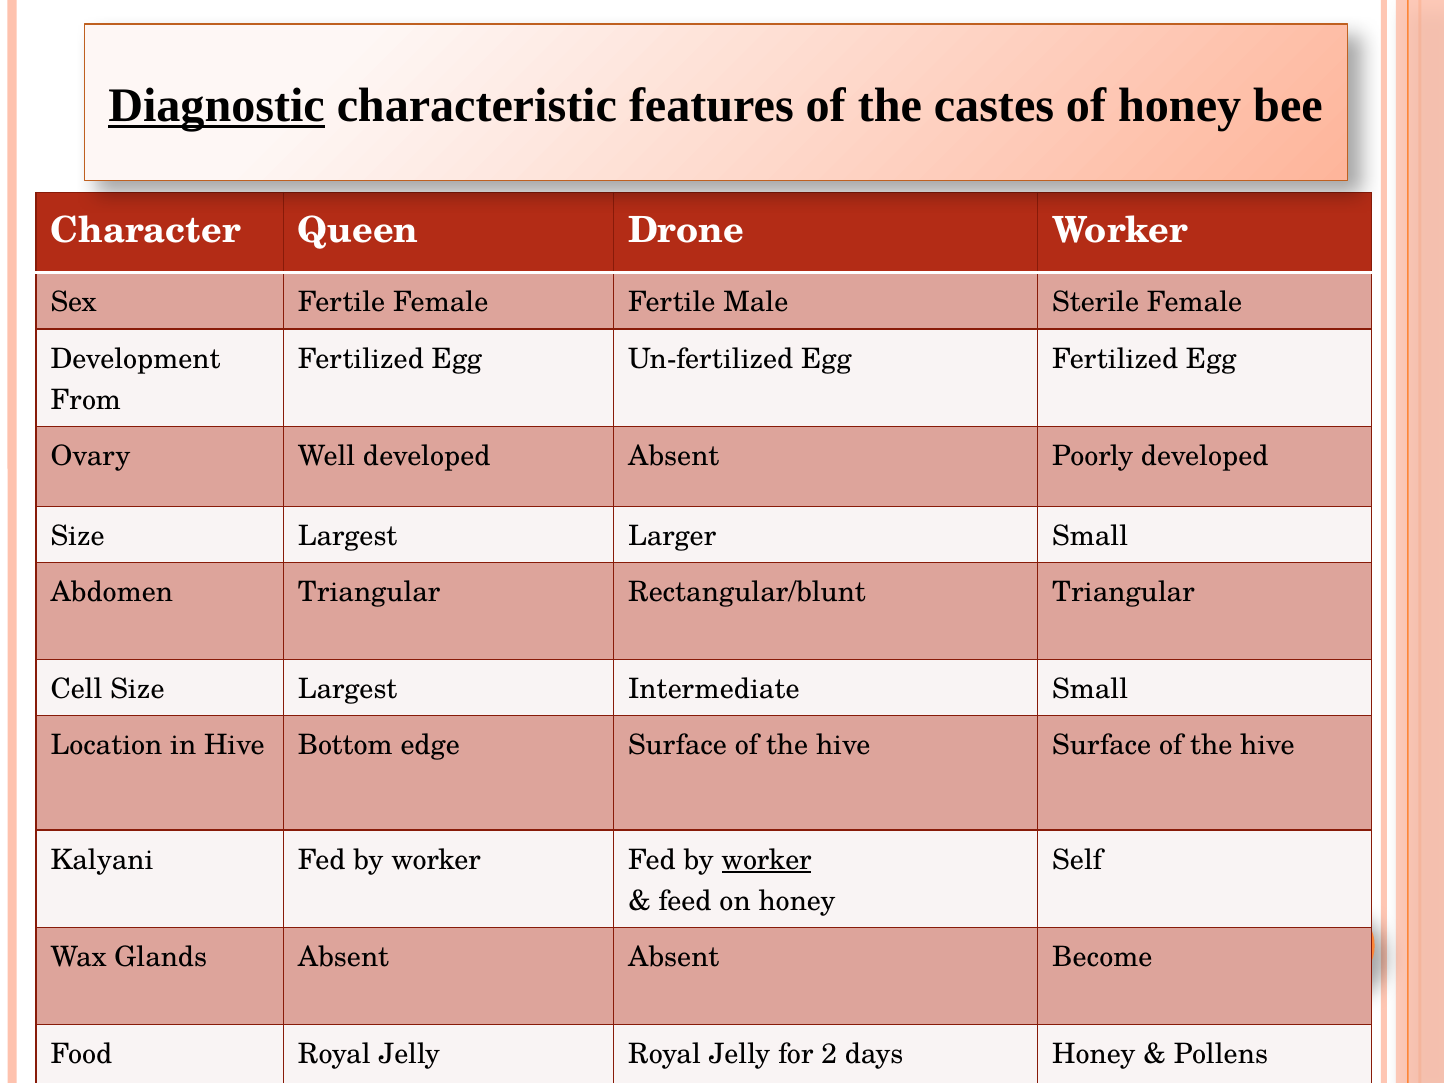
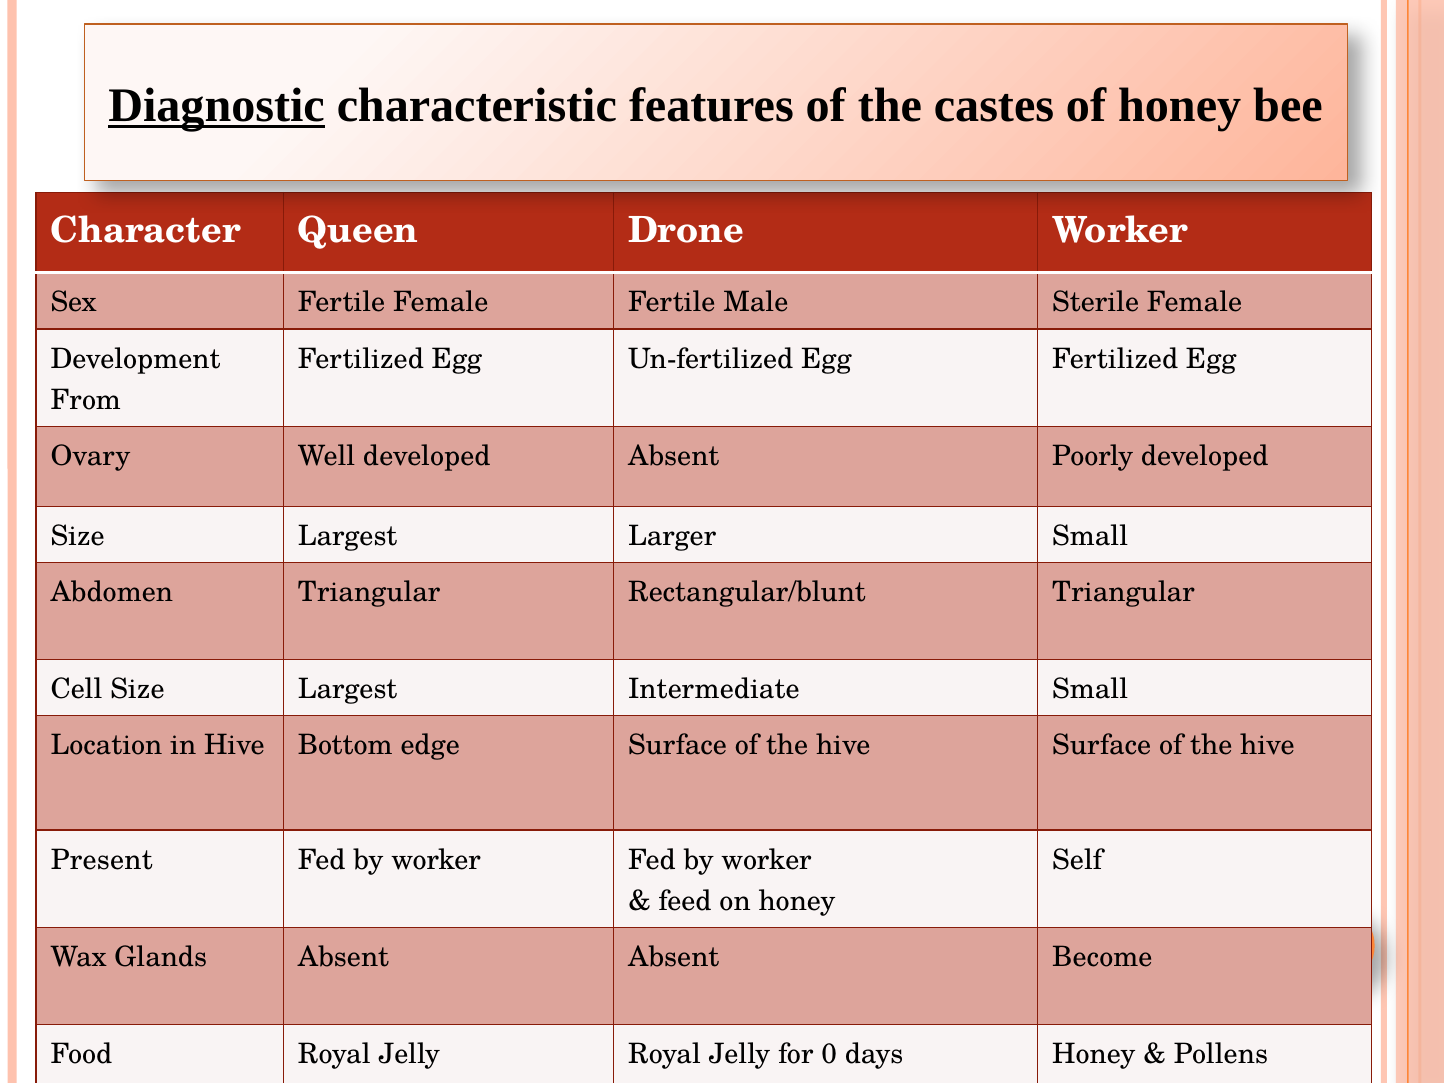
Kalyani: Kalyani -> Present
worker at (766, 860) underline: present -> none
2: 2 -> 0
